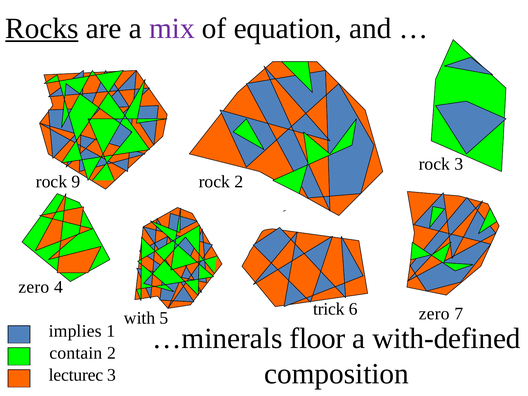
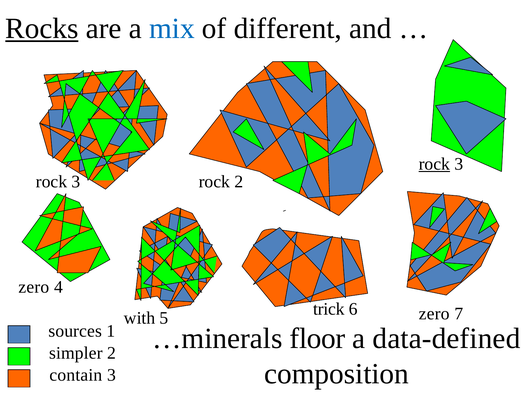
mix colour: purple -> blue
equation: equation -> different
rock at (434, 164) underline: none -> present
9 at (76, 182): 9 -> 3
implies: implies -> sources
with-defined: with-defined -> data-defined
contain: contain -> simpler
lecturec: lecturec -> contain
